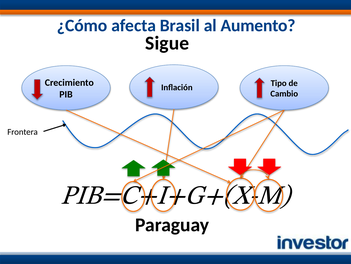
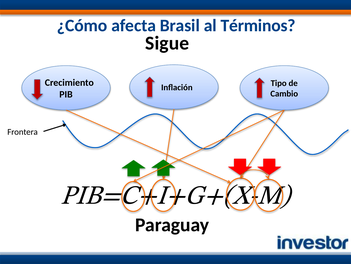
Aumento: Aumento -> Términos
